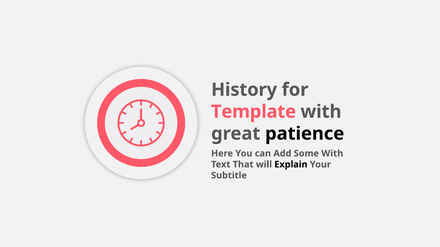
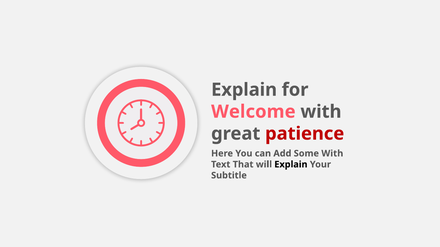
History at (244, 90): History -> Explain
Template: Template -> Welcome
patience colour: black -> red
